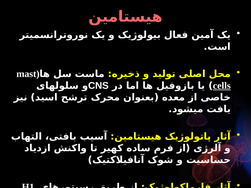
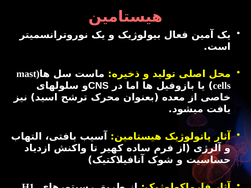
cells underline: present -> none
